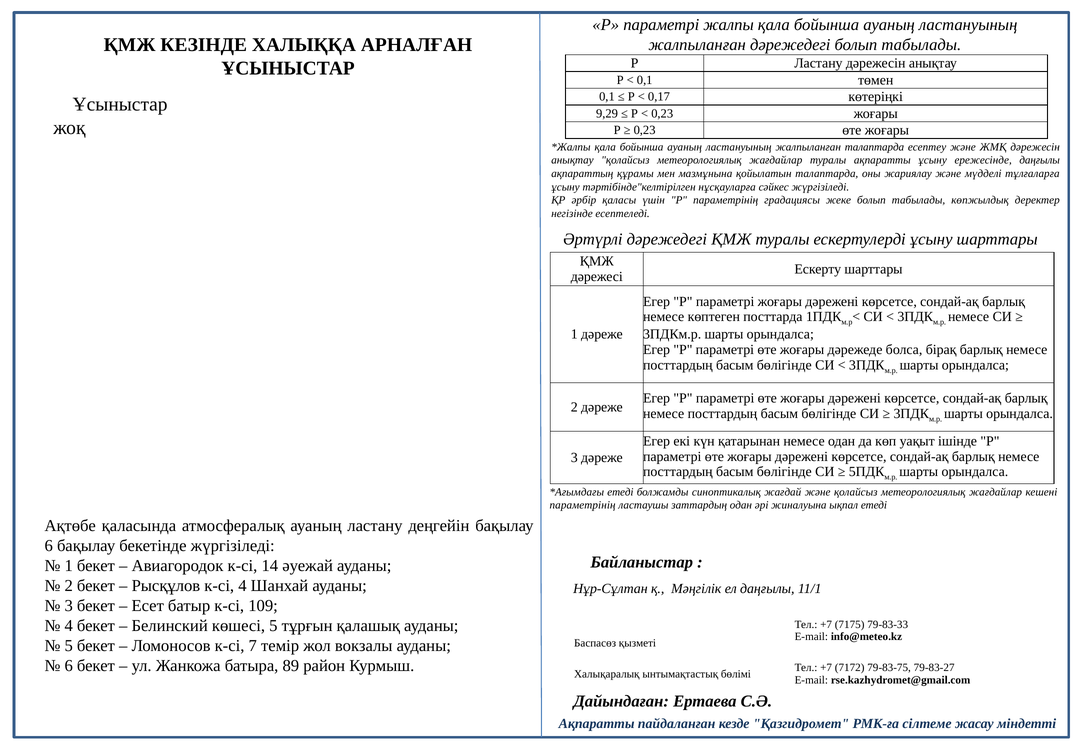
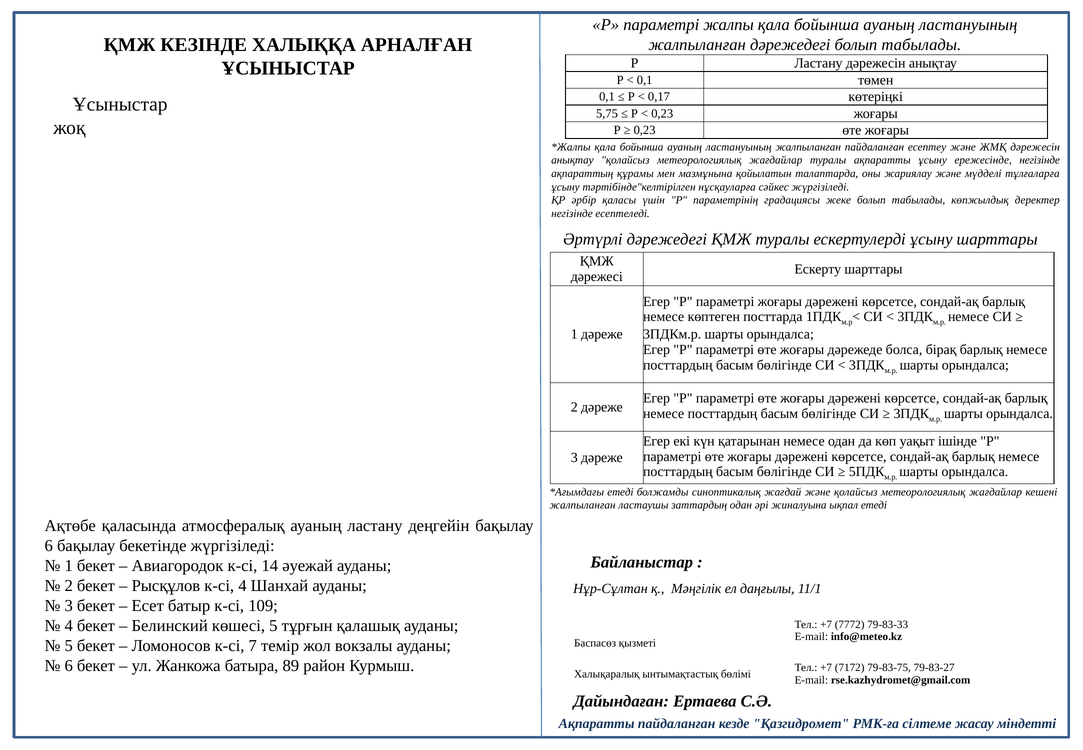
9,29: 9,29 -> 5,75
жалпыланған талаптарда: талаптарда -> пайдаланған
ережесінде даңғылы: даңғылы -> негізінде
параметрінің at (583, 505): параметрінің -> жалпыланған
7175: 7175 -> 7772
